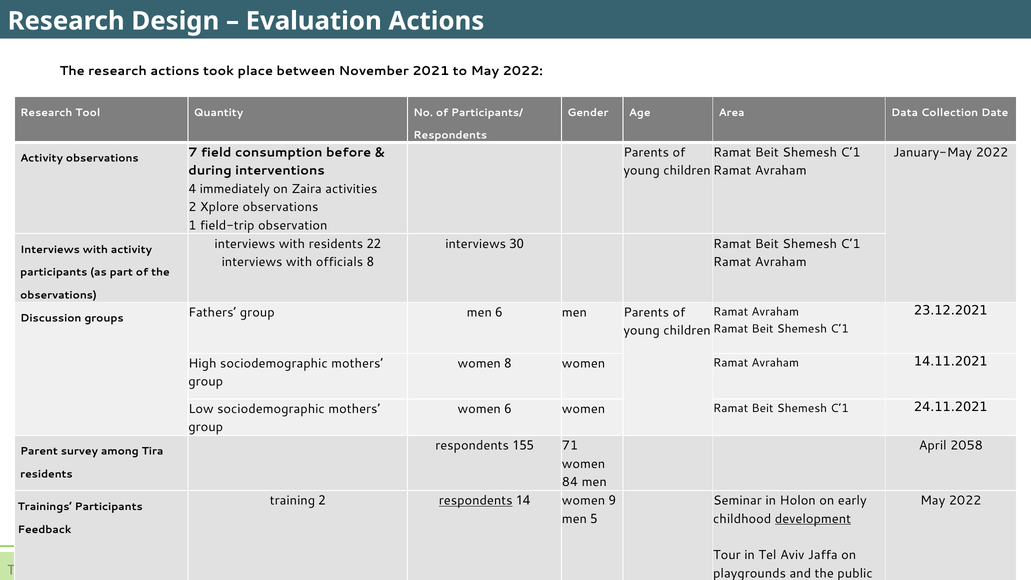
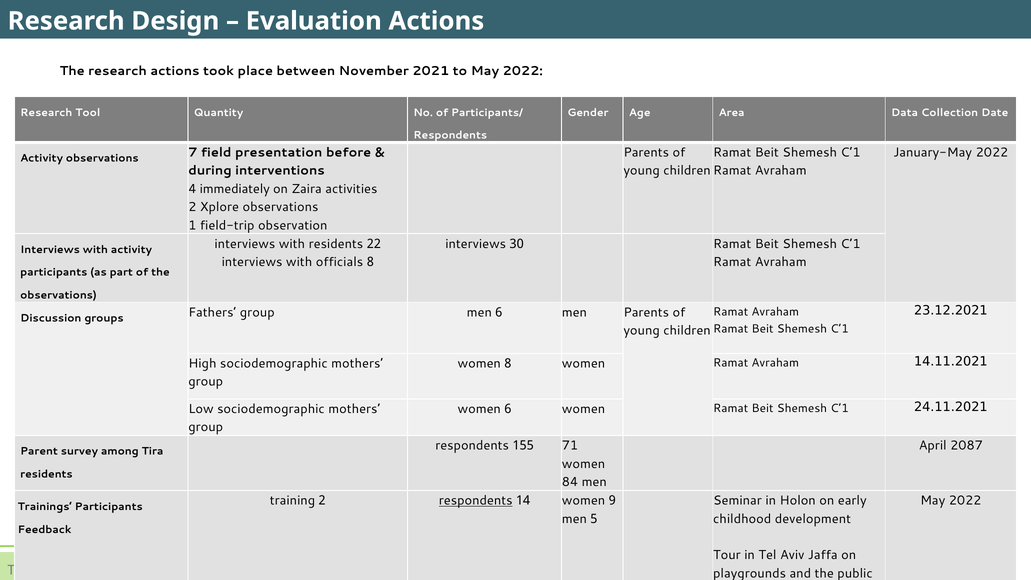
consumption: consumption -> presentation
2058: 2058 -> 2087
development underline: present -> none
